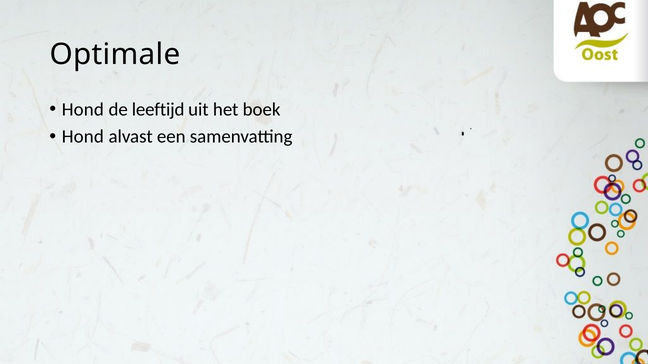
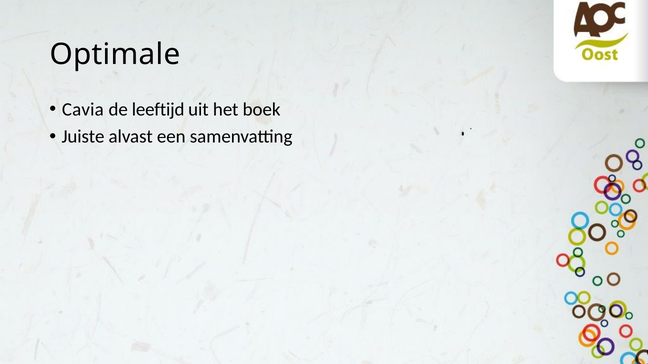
Hond at (83, 110): Hond -> Cavia
Hond at (83, 137): Hond -> Juiste
